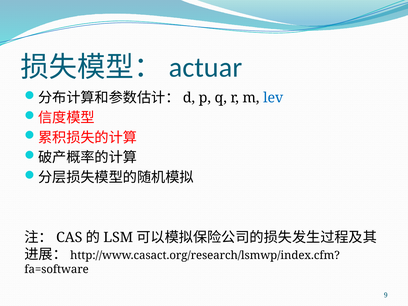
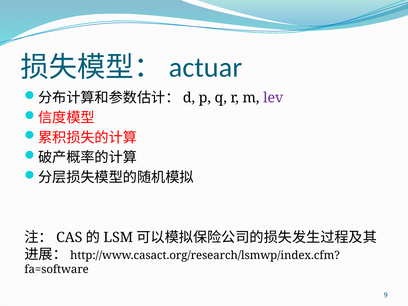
lev colour: blue -> purple
